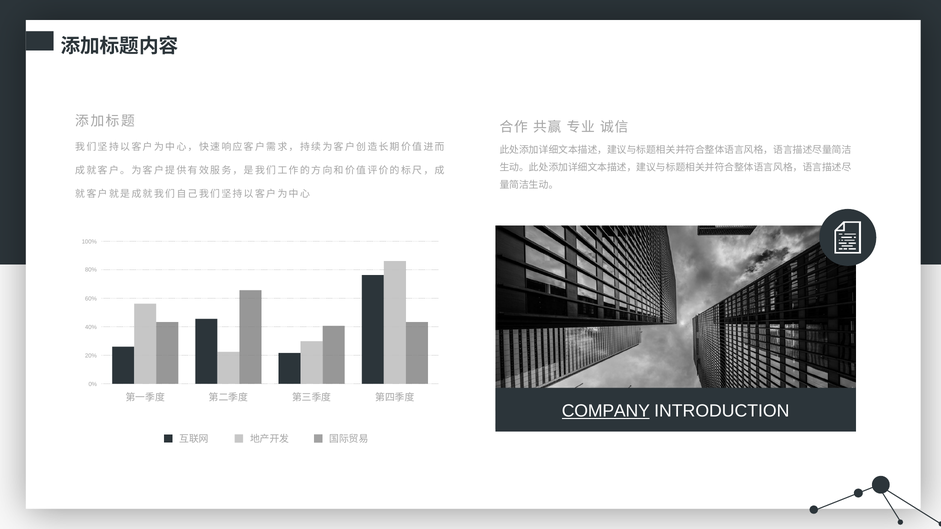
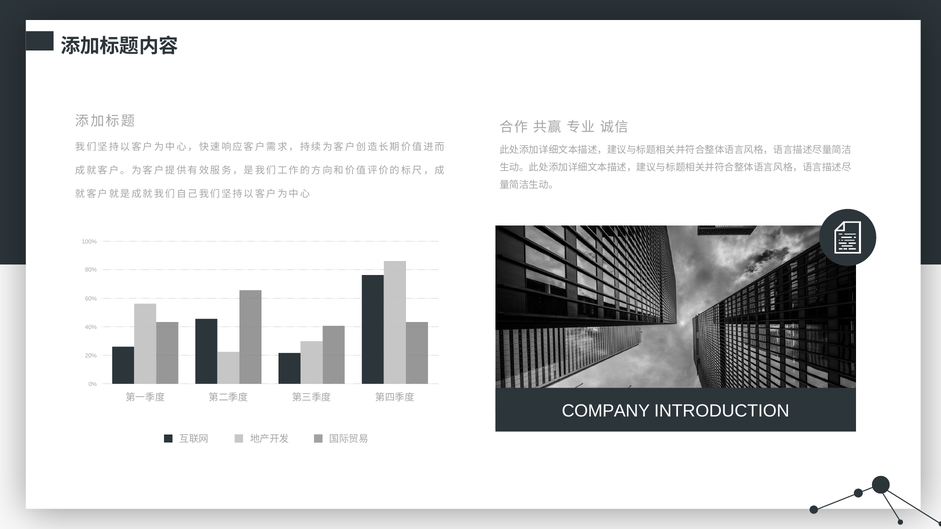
COMPANY underline: present -> none
